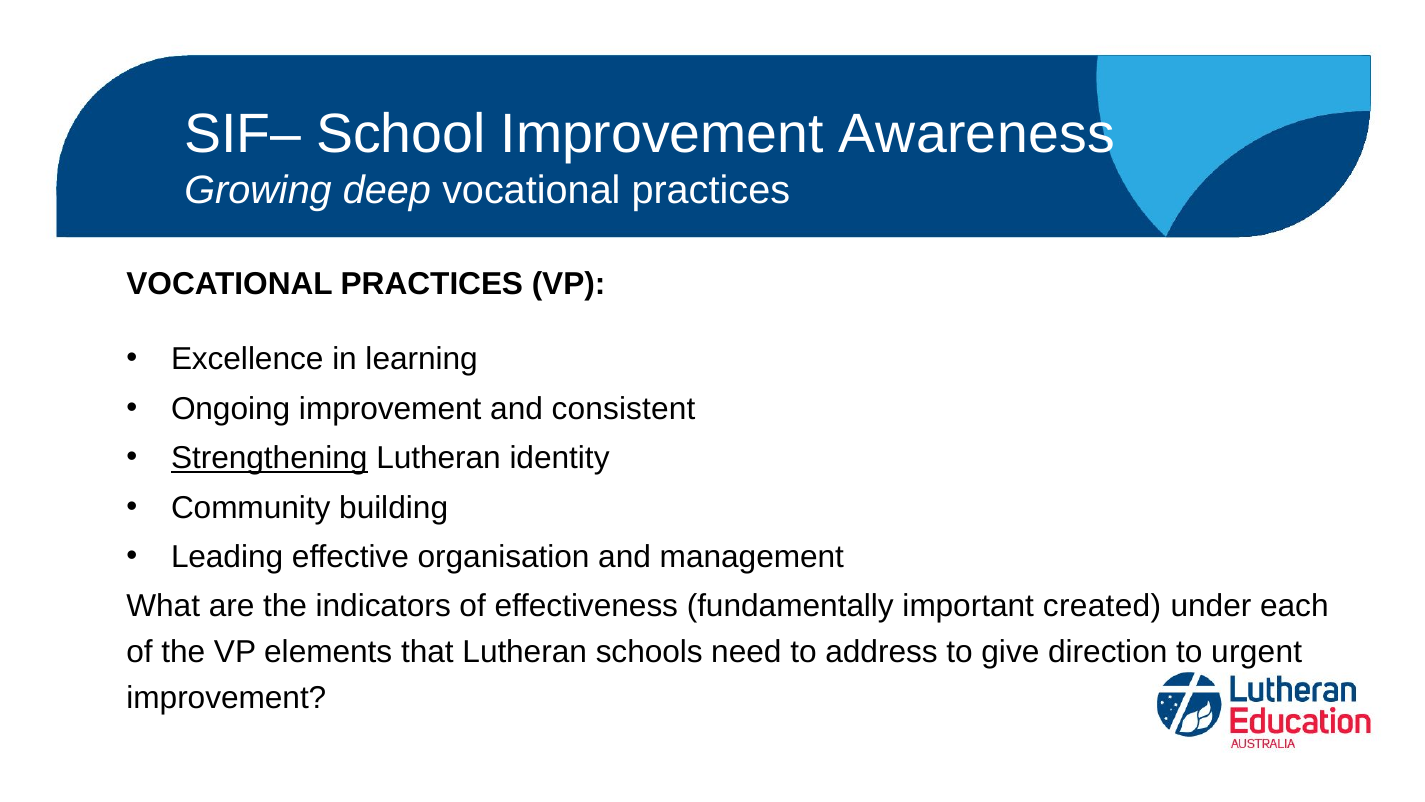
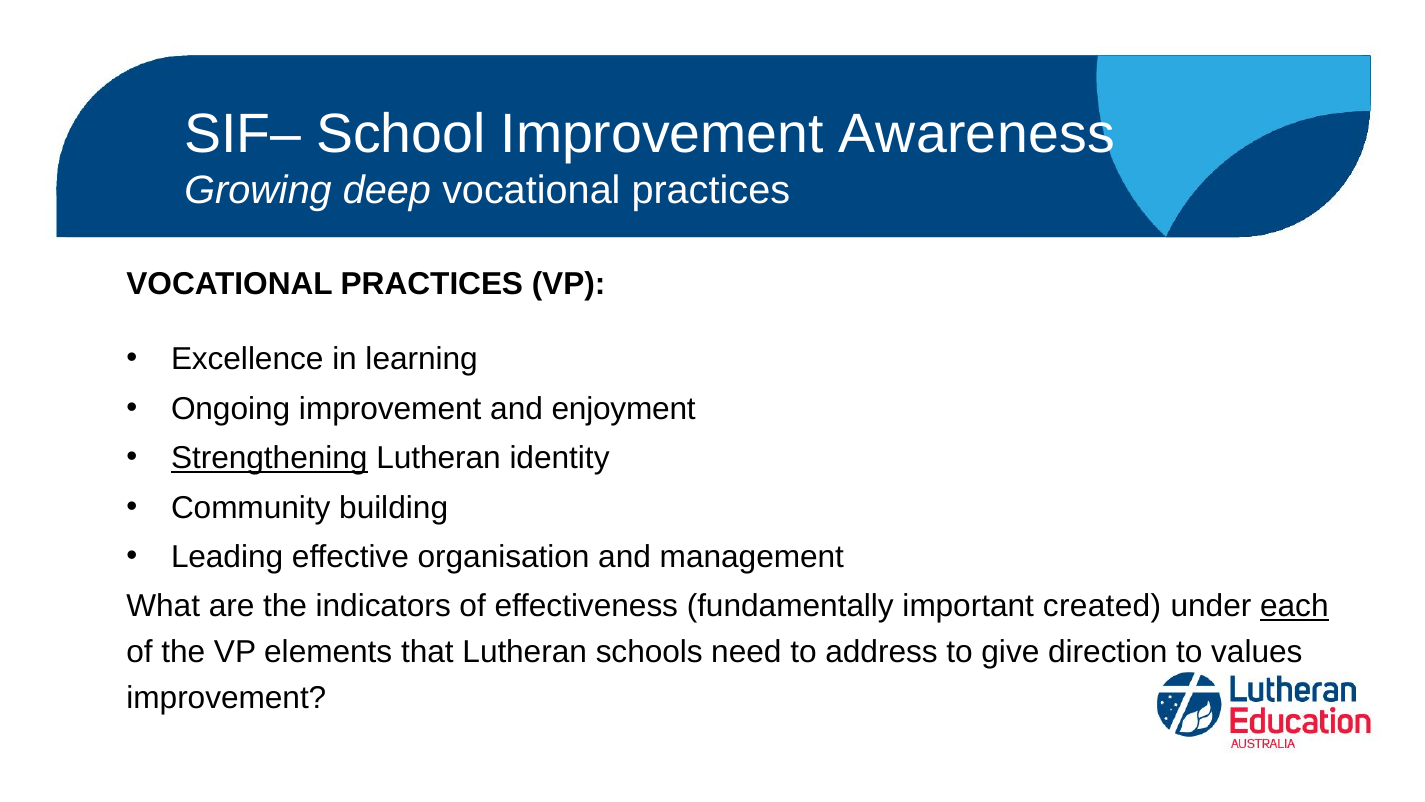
consistent: consistent -> enjoyment
each underline: none -> present
urgent: urgent -> values
